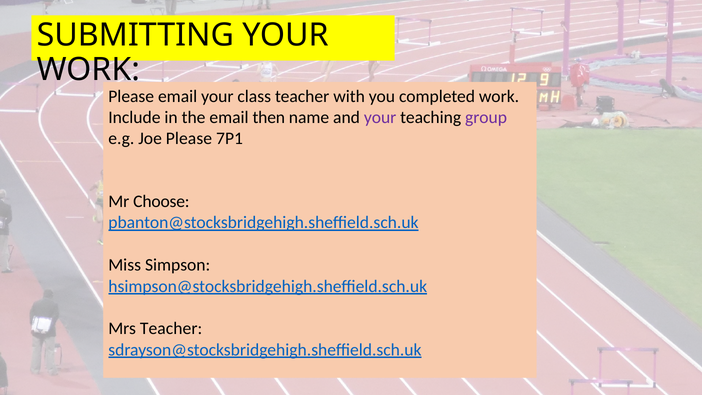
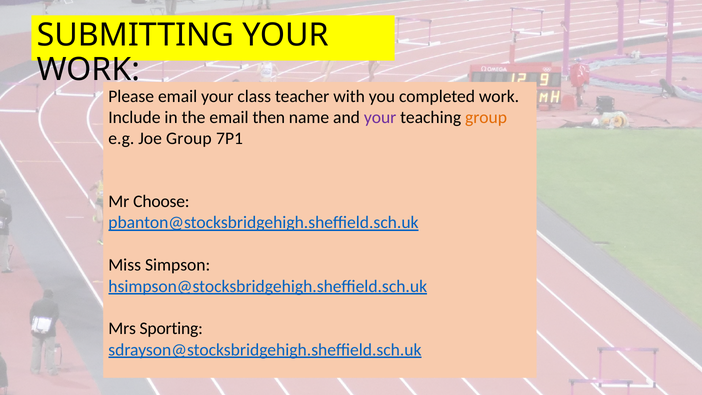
group at (486, 117) colour: purple -> orange
Joe Please: Please -> Group
Mrs Teacher: Teacher -> Sporting
